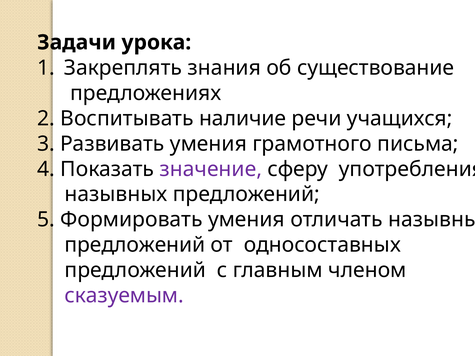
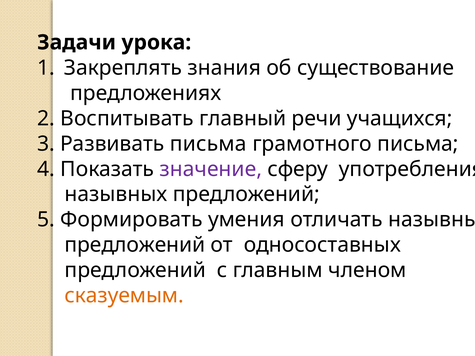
наличие: наличие -> главный
Развивать умения: умения -> письма
сказуемым colour: purple -> orange
